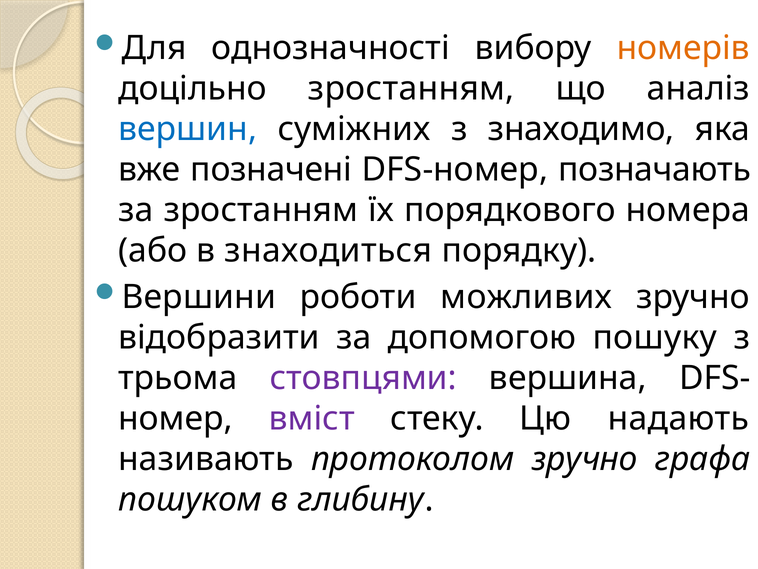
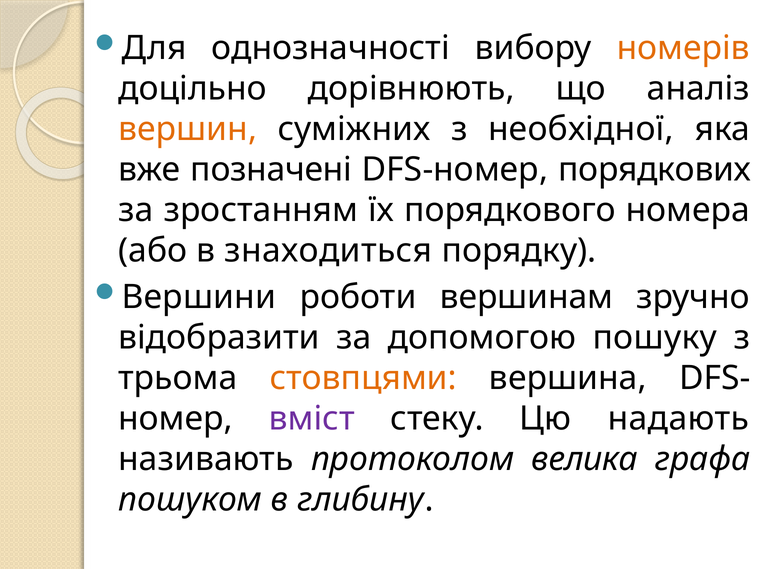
доцільно зростанням: зростанням -> дорівнюють
вершин colour: blue -> orange
знаходимо: знаходимо -> необхідної
позначають: позначають -> порядкових
можливих: можливих -> вершинам
стовпцями colour: purple -> orange
протоколом зручно: зручно -> велика
